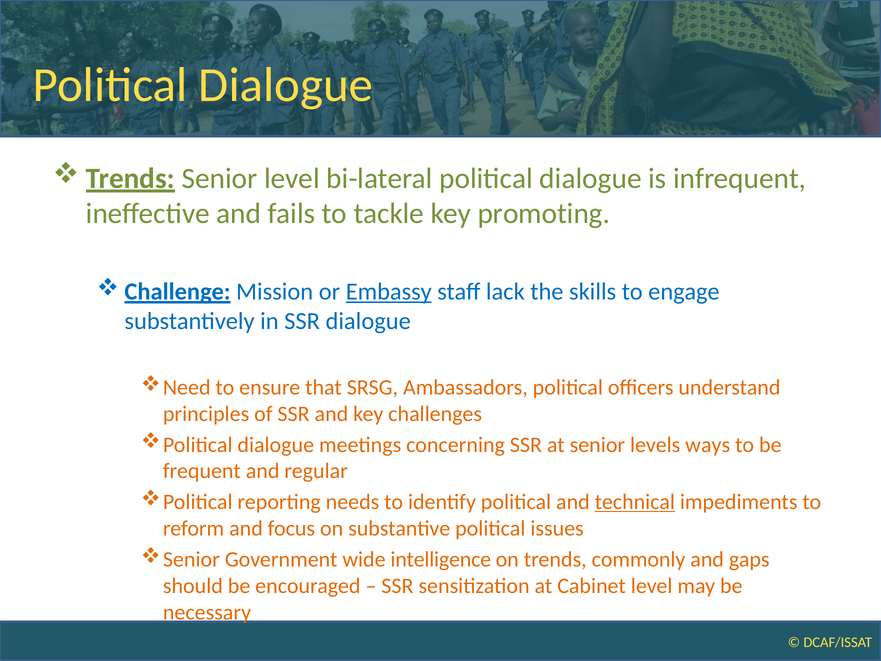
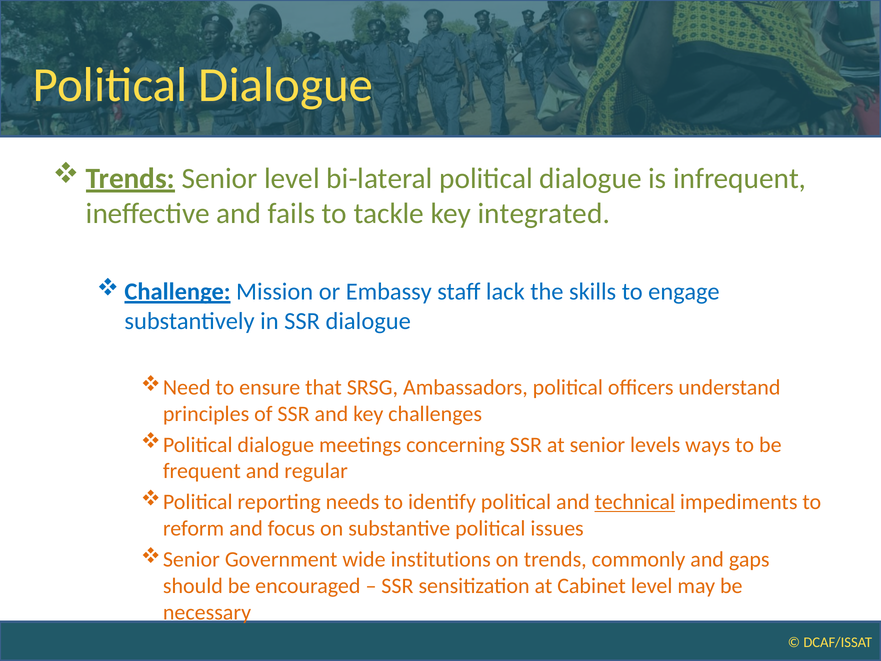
promoting: promoting -> integrated
Embassy underline: present -> none
intelligence: intelligence -> institutions
